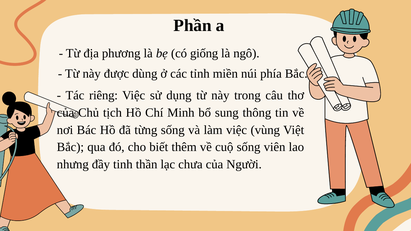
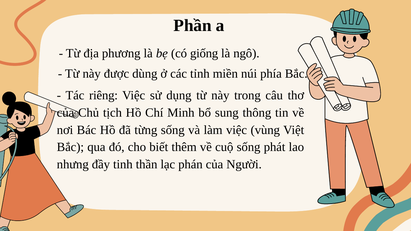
viên: viên -> phát
chưa: chưa -> phán
